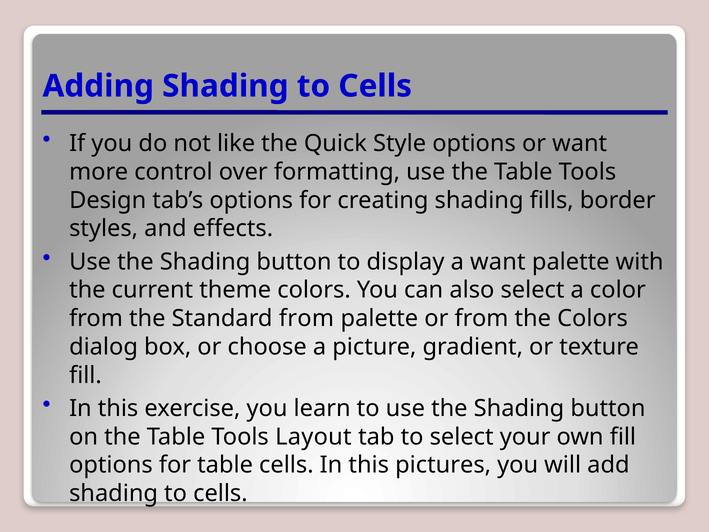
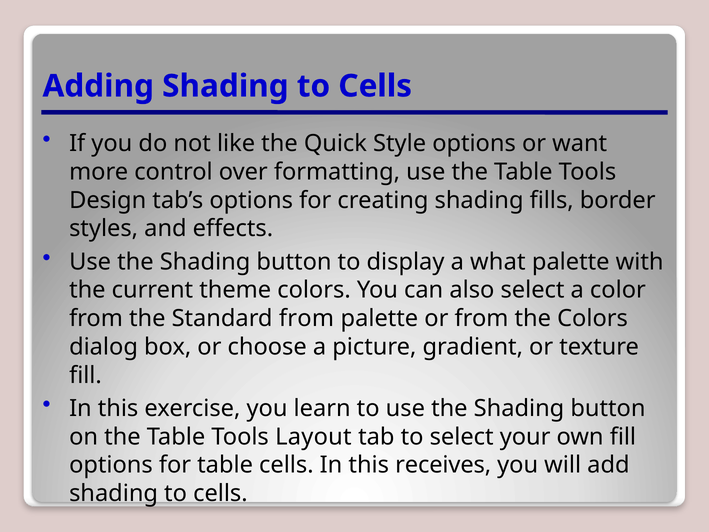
a want: want -> what
pictures: pictures -> receives
